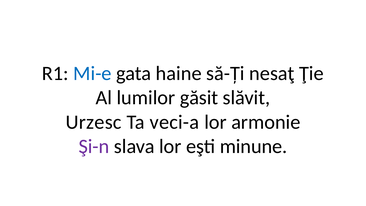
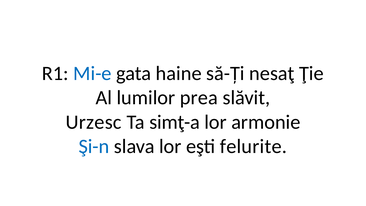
găsit: găsit -> prea
veci-a: veci-a -> simţ-a
Şi-n colour: purple -> blue
minune: minune -> felurite
